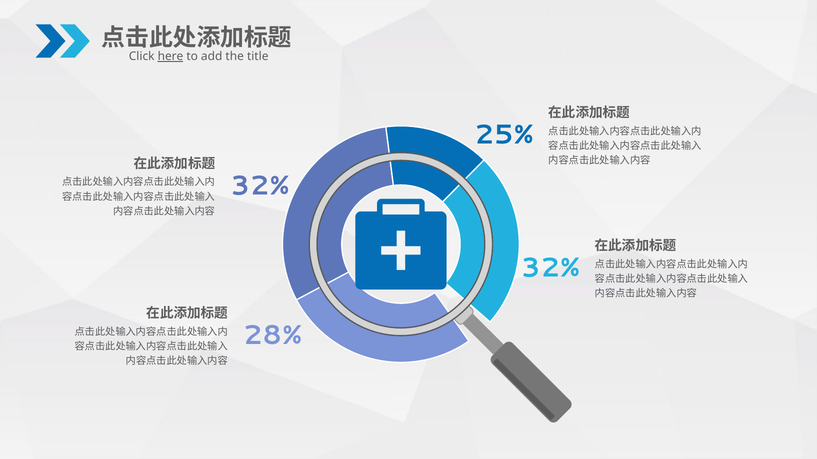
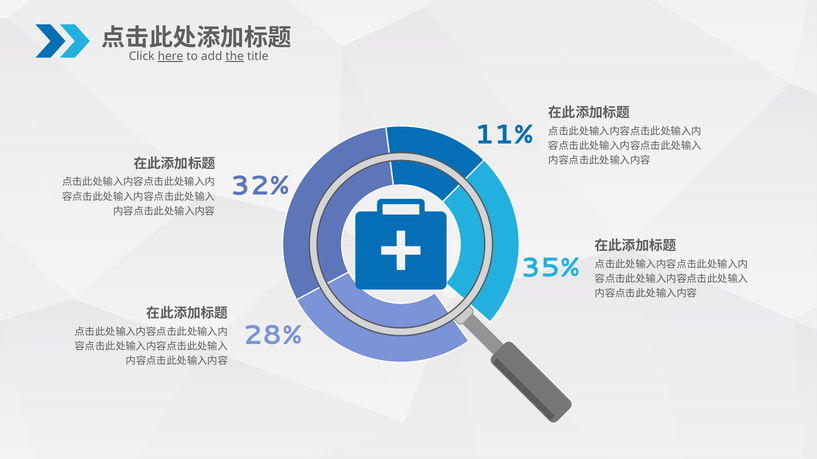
the underline: none -> present
25%: 25% -> 11%
32% at (550, 268): 32% -> 35%
